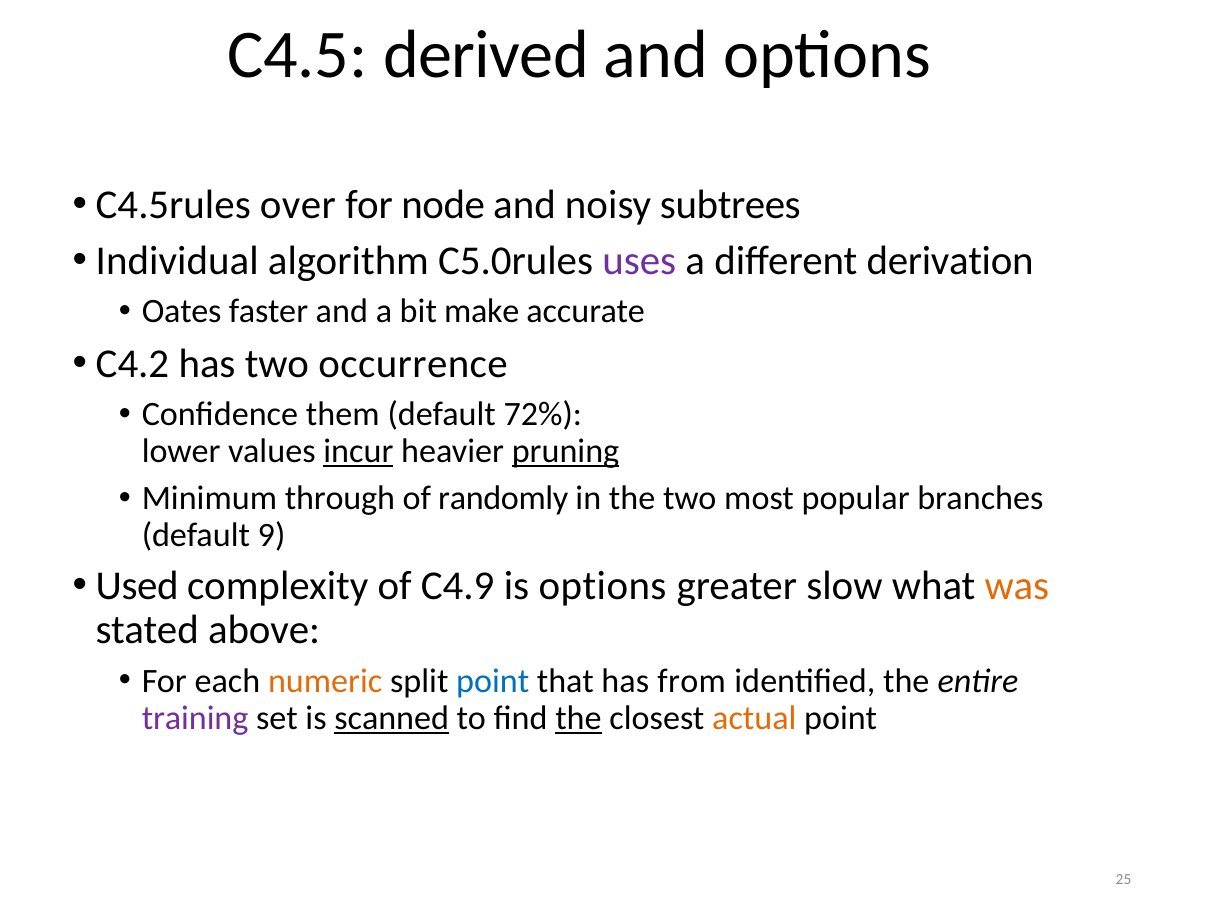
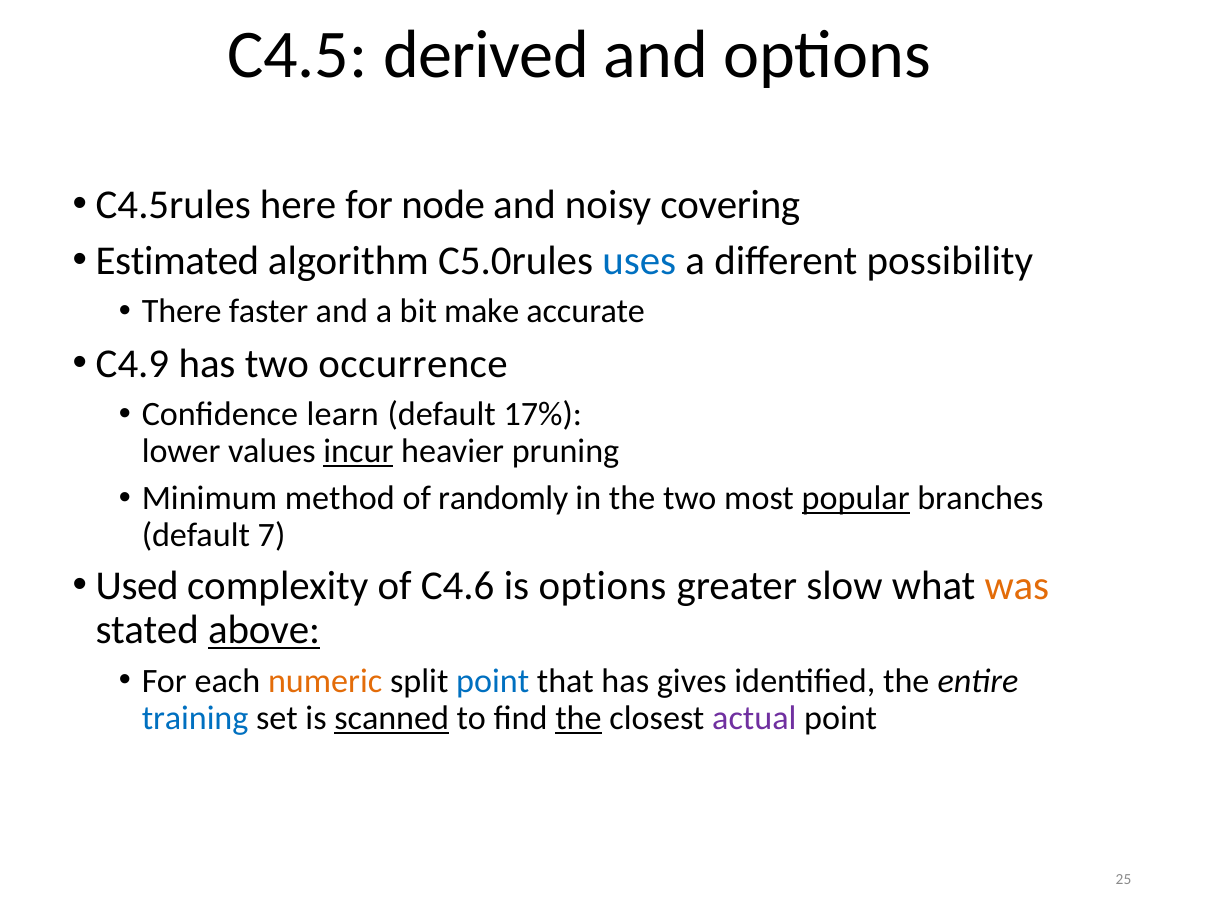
over: over -> here
subtrees: subtrees -> covering
Individual: Individual -> Estimated
uses colour: purple -> blue
derivation: derivation -> possibility
Oates: Oates -> There
C4.2: C4.2 -> C4.9
them: them -> learn
72%: 72% -> 17%
pruning underline: present -> none
through: through -> method
popular underline: none -> present
9: 9 -> 7
C4.9: C4.9 -> C4.6
above underline: none -> present
from: from -> gives
training colour: purple -> blue
actual colour: orange -> purple
